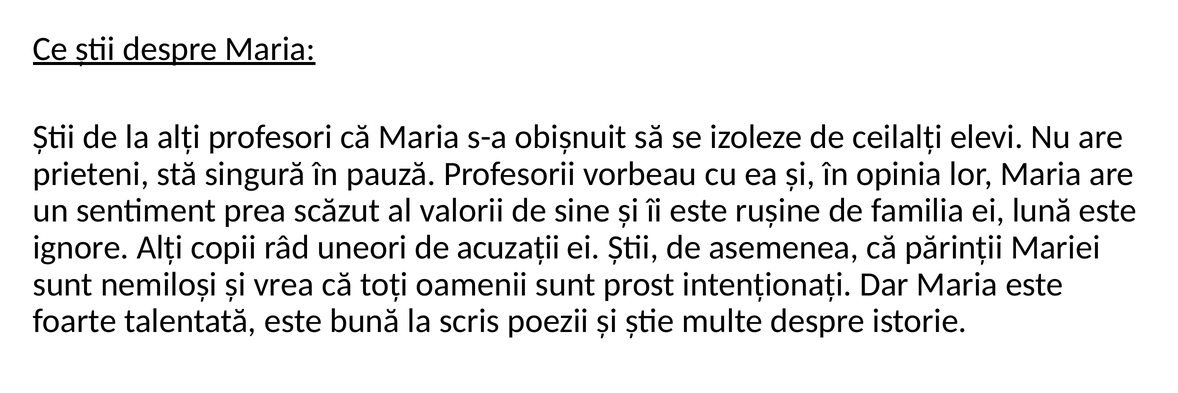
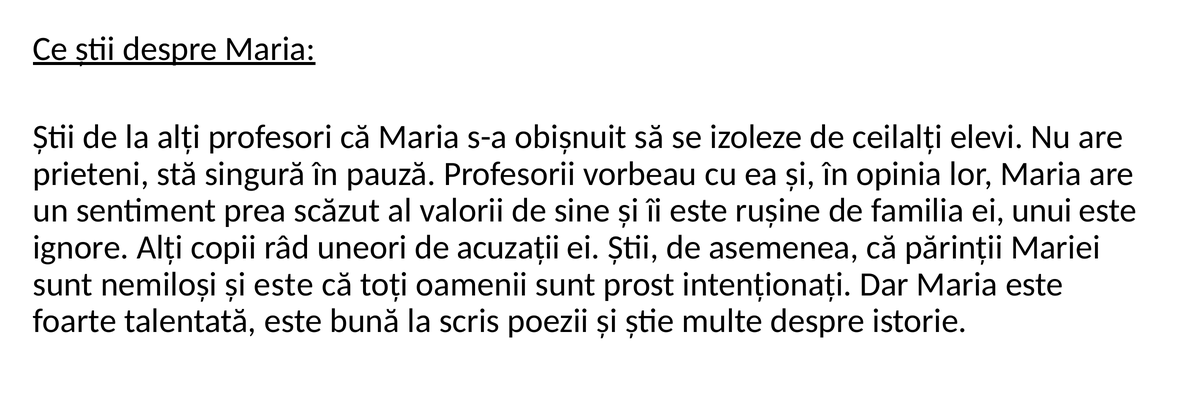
lună: lună -> unui
și vrea: vrea -> este
